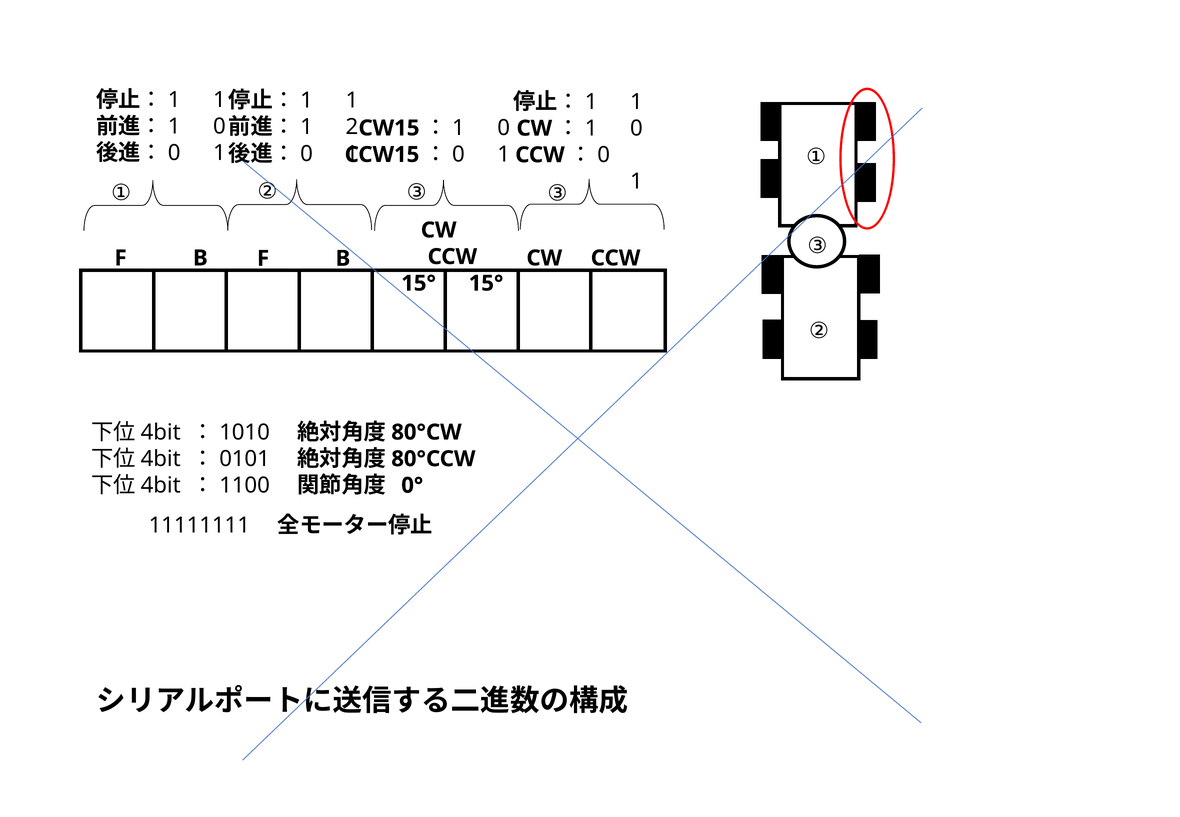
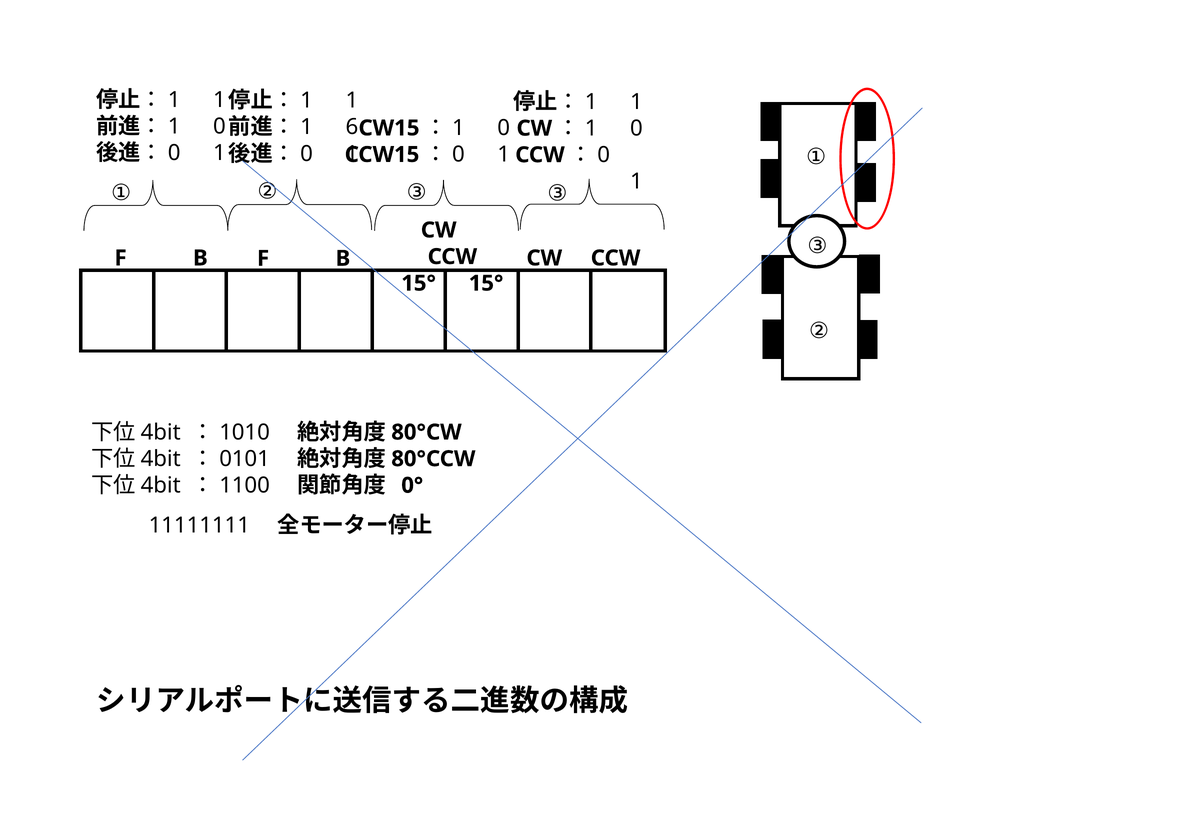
2: 2 -> 6
